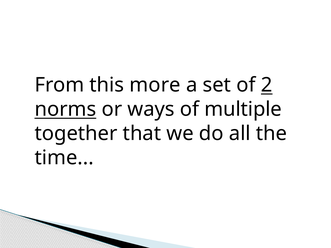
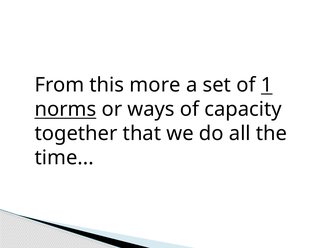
2: 2 -> 1
multiple: multiple -> capacity
